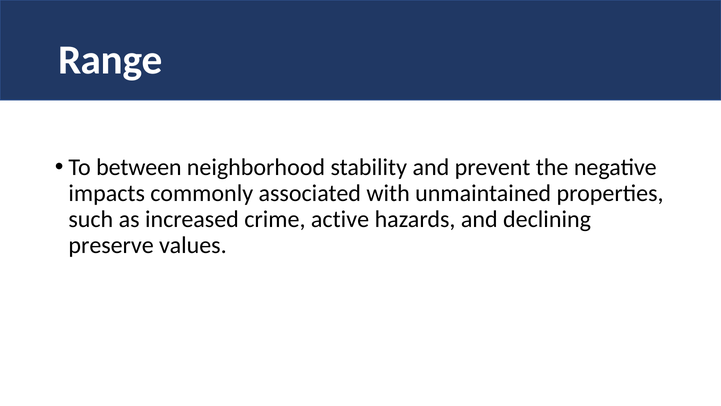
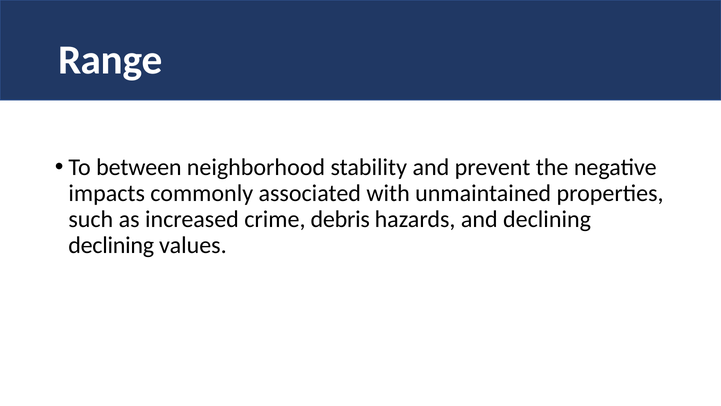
active: active -> debris
preserve at (111, 245): preserve -> declining
